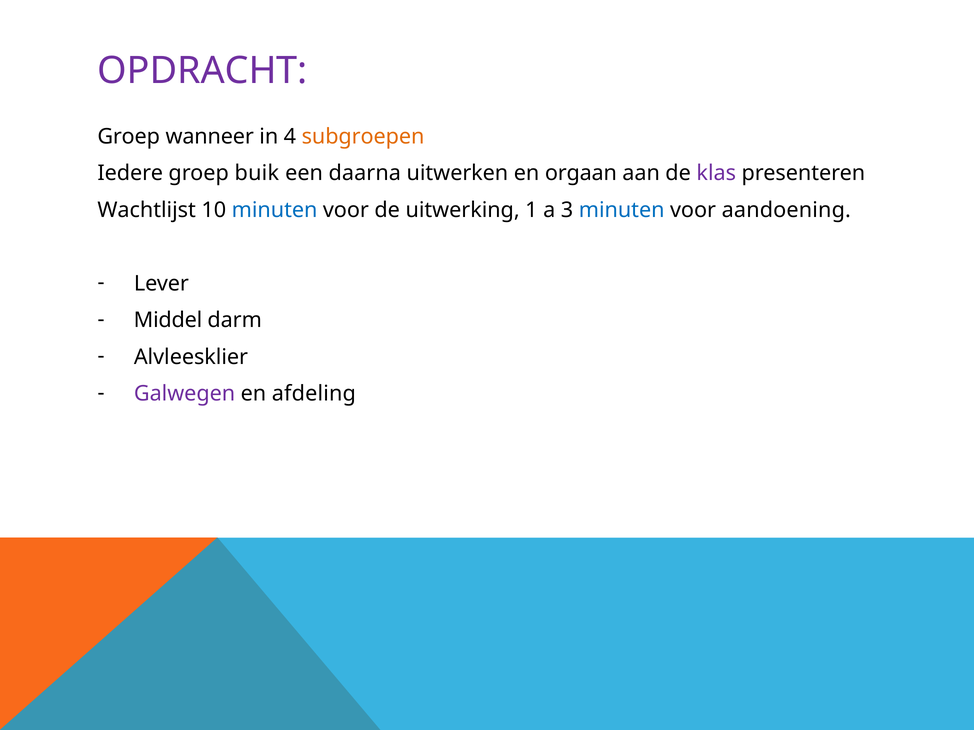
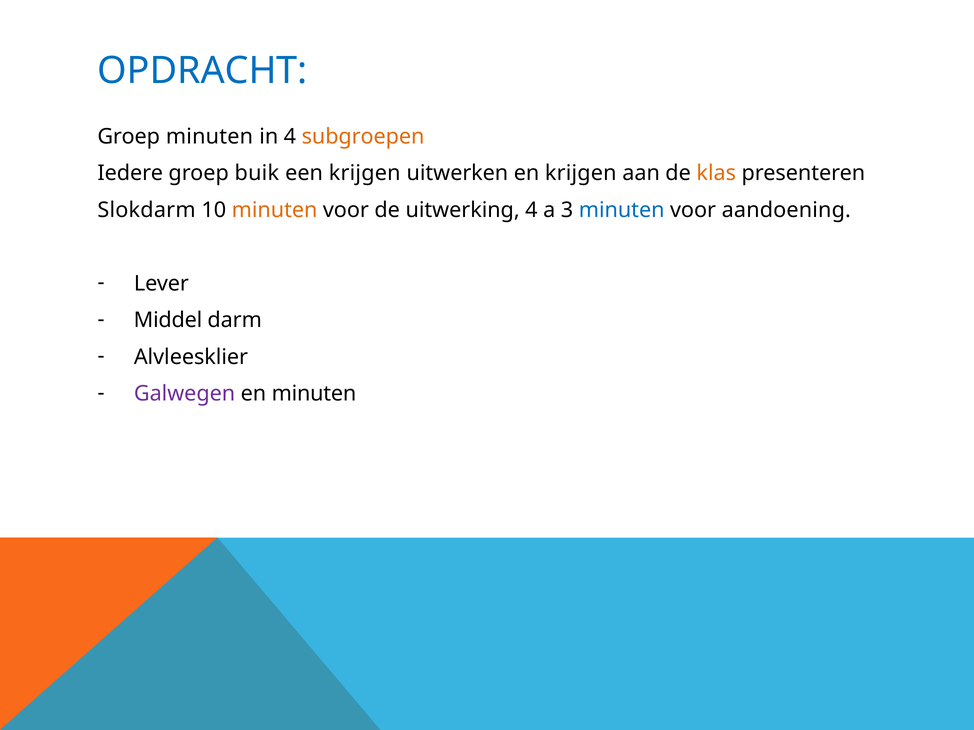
OPDRACHT colour: purple -> blue
Groep wanneer: wanneer -> minuten
een daarna: daarna -> krijgen
en orgaan: orgaan -> krijgen
klas colour: purple -> orange
Wachtlijst: Wachtlijst -> Slokdarm
minuten at (275, 210) colour: blue -> orange
uitwerking 1: 1 -> 4
en afdeling: afdeling -> minuten
